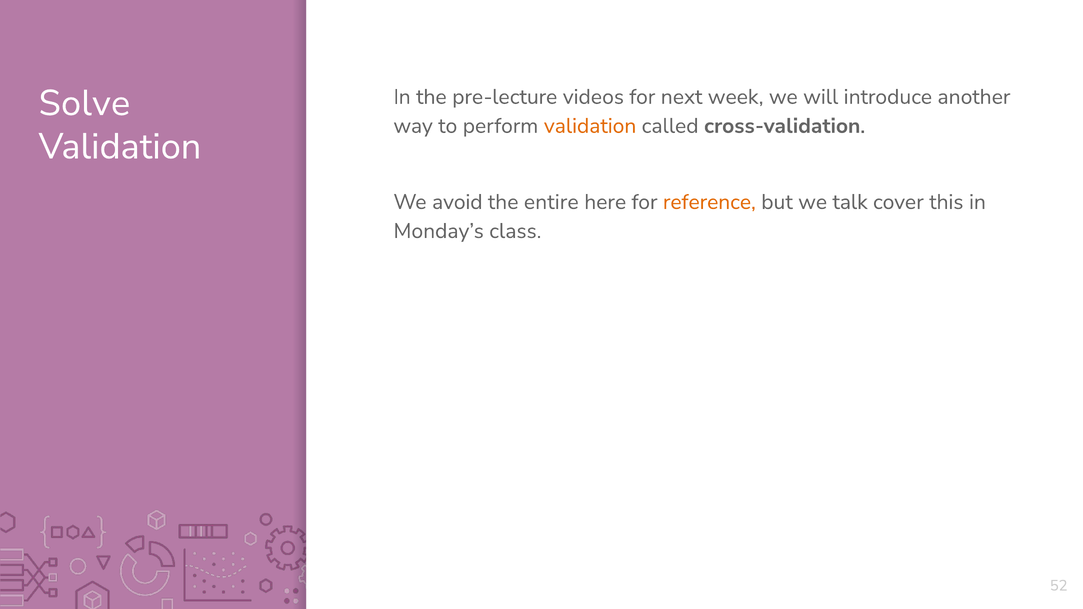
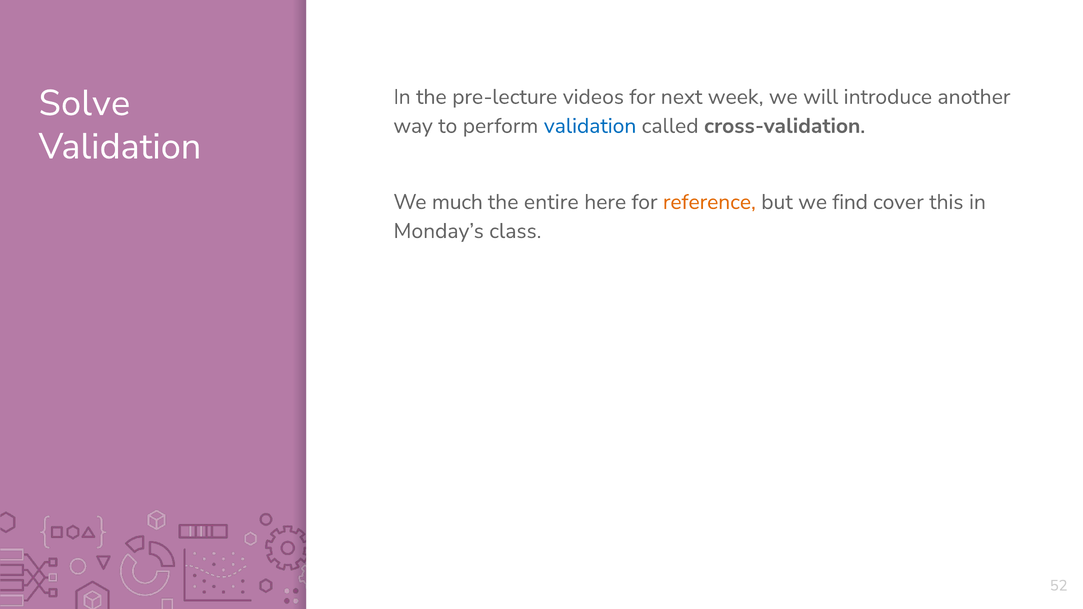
validation at (590, 126) colour: orange -> blue
avoid: avoid -> much
talk: talk -> find
